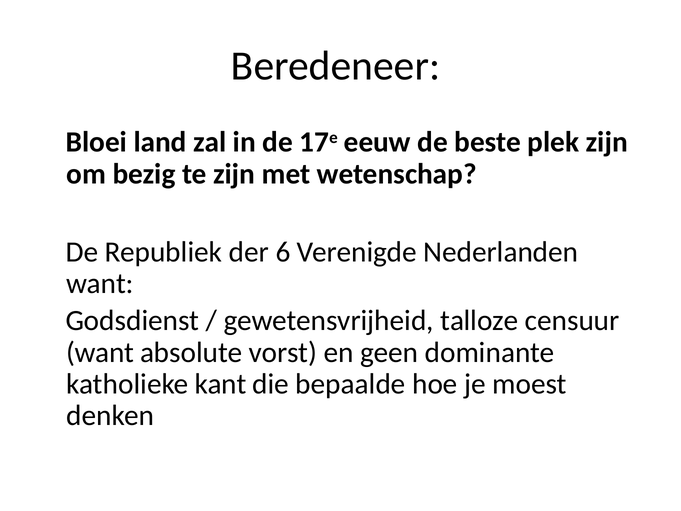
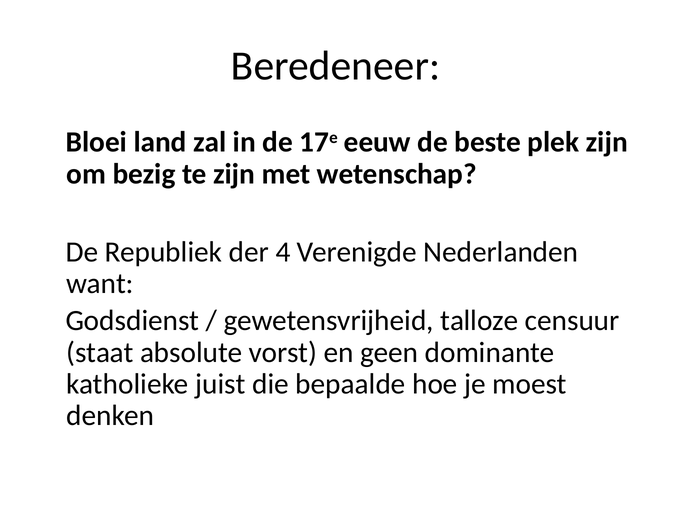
6: 6 -> 4
want at (100, 352): want -> staat
kant: kant -> juist
